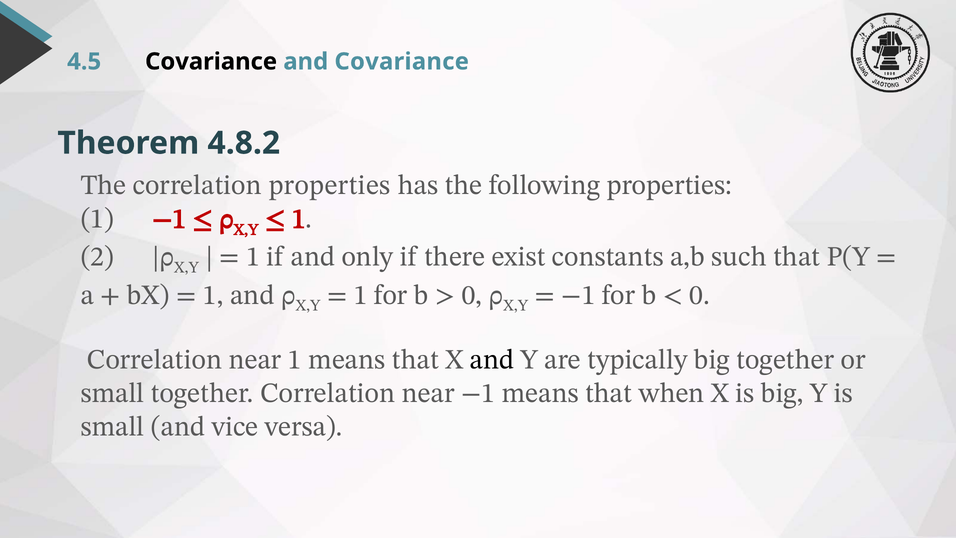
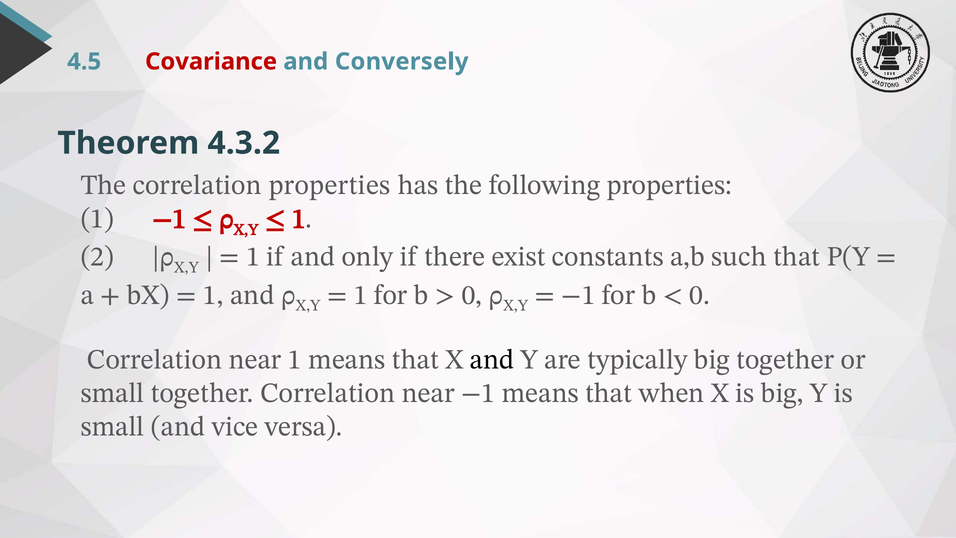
Covariance at (211, 62) colour: black -> red
and Covariance: Covariance -> Conversely
4.8.2: 4.8.2 -> 4.3.2
